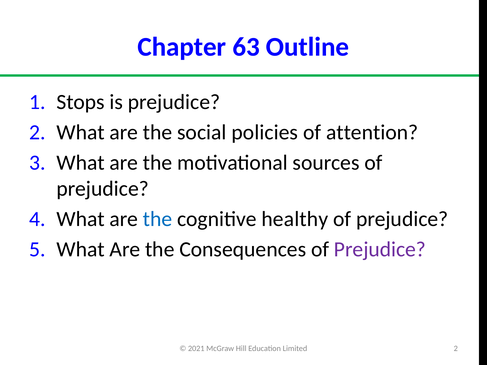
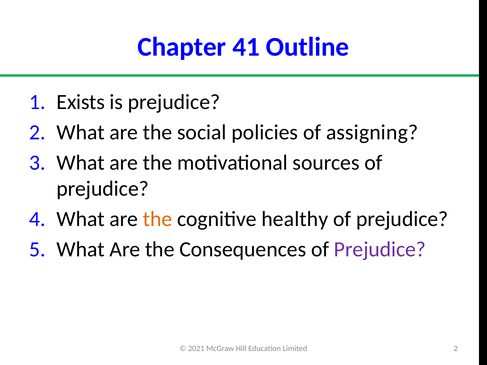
63: 63 -> 41
Stops: Stops -> Exists
attention: attention -> assigning
the at (158, 219) colour: blue -> orange
